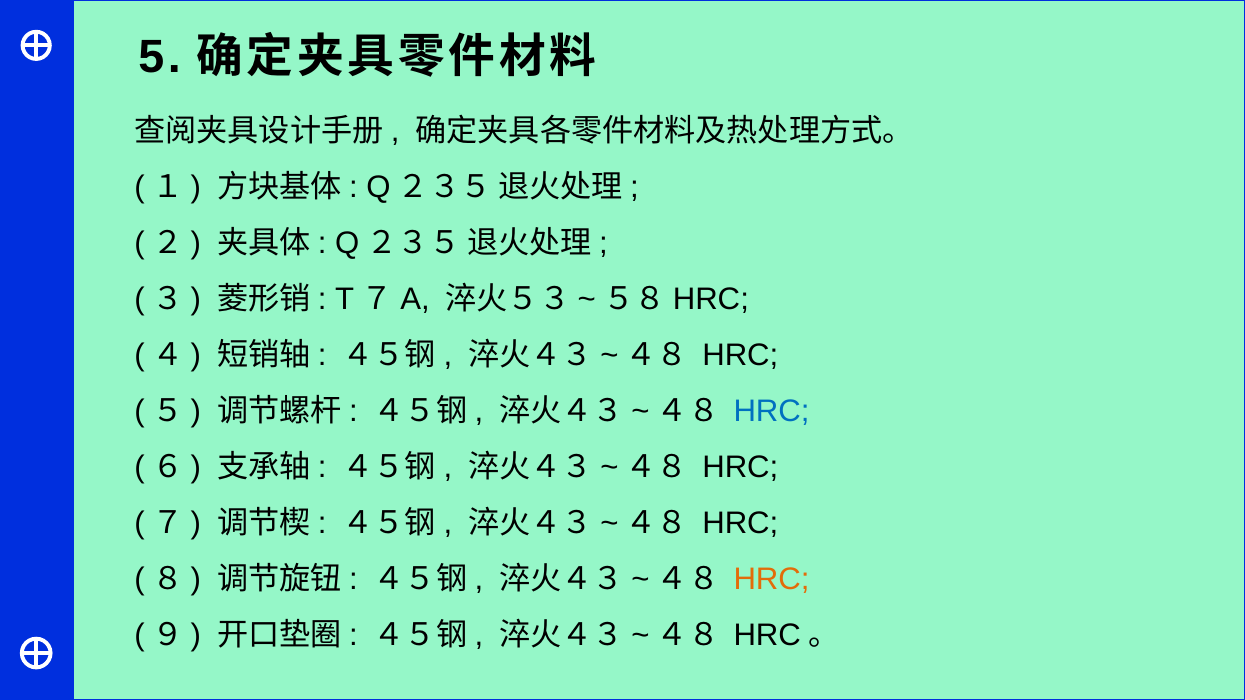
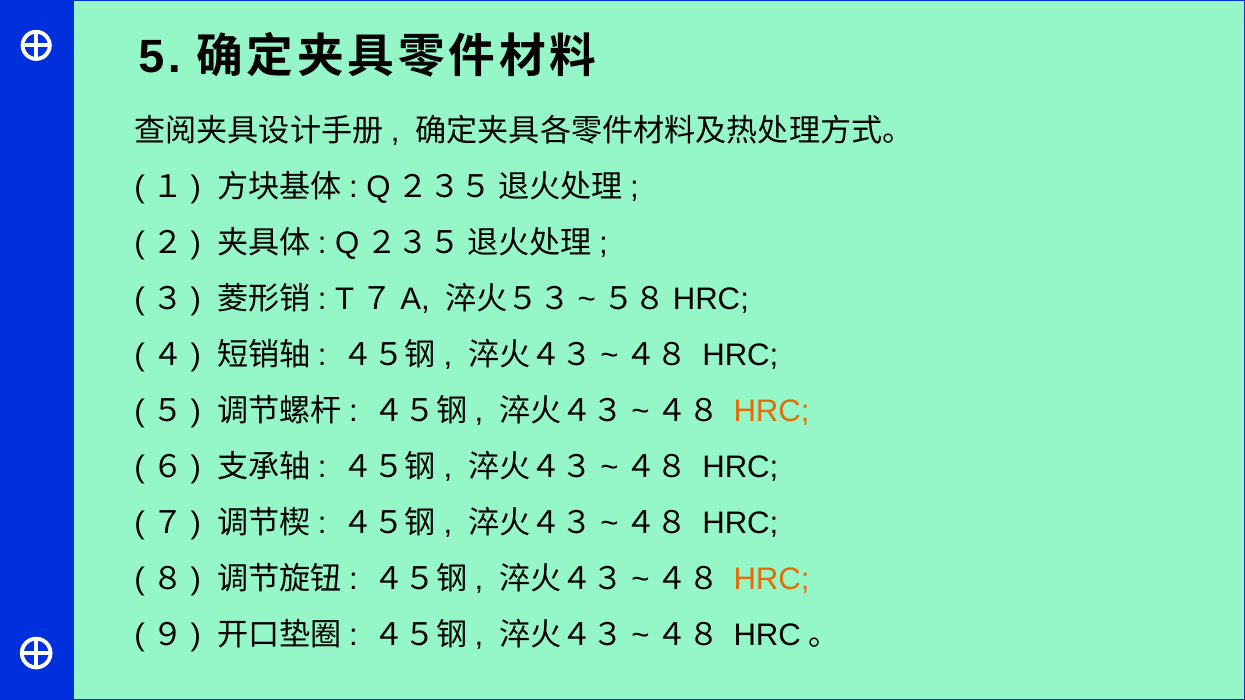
HRC at (771, 411) colour: blue -> orange
